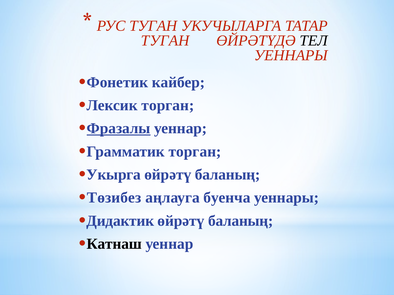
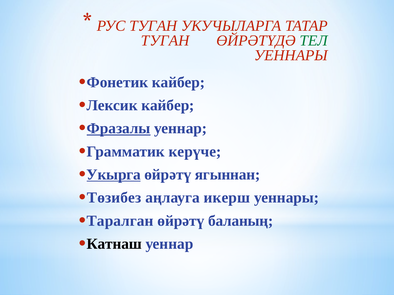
ТЕЛ colour: black -> green
Лексик торган: торган -> кайбер
Грамматик торган: торган -> керүче
Укырга underline: none -> present
баланың at (227, 175): баланың -> ягыннан
буенча: буенча -> икерш
Дидактик: Дидактик -> Таралган
